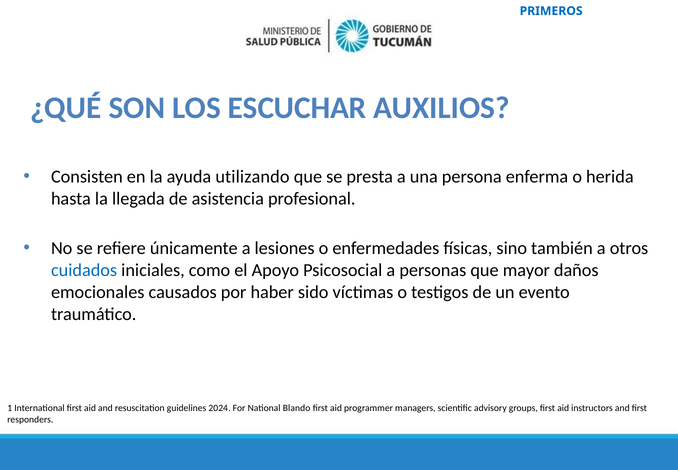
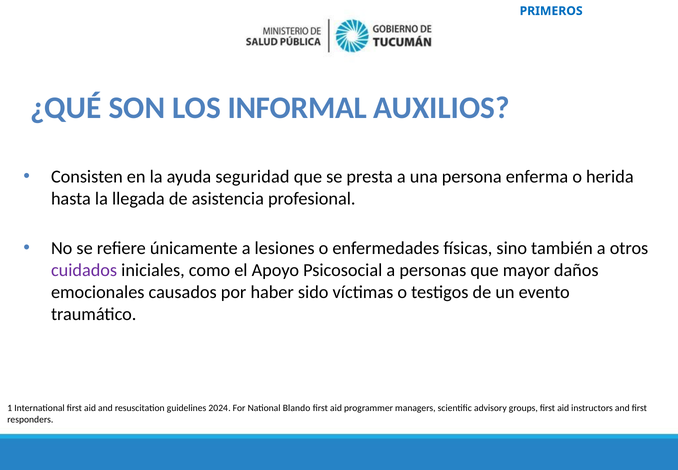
ESCUCHAR: ESCUCHAR -> INFORMAL
utilizando: utilizando -> seguridad
cuidados colour: blue -> purple
